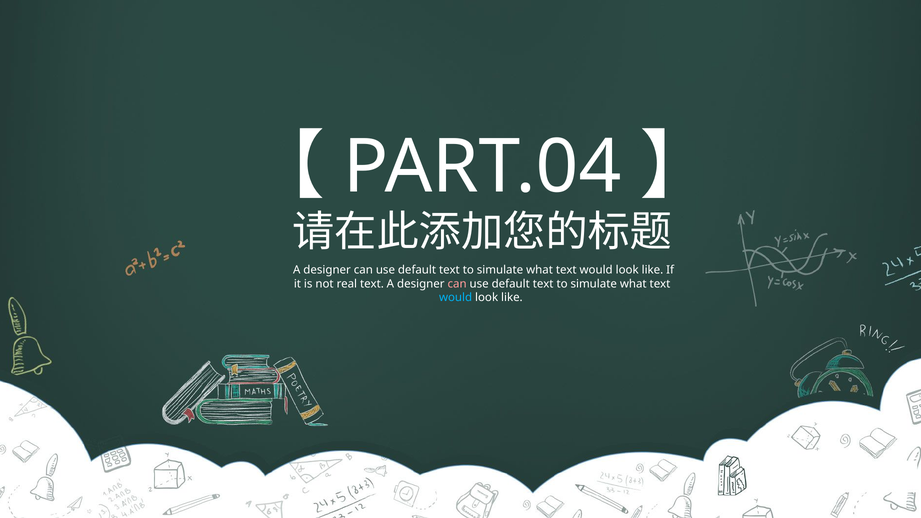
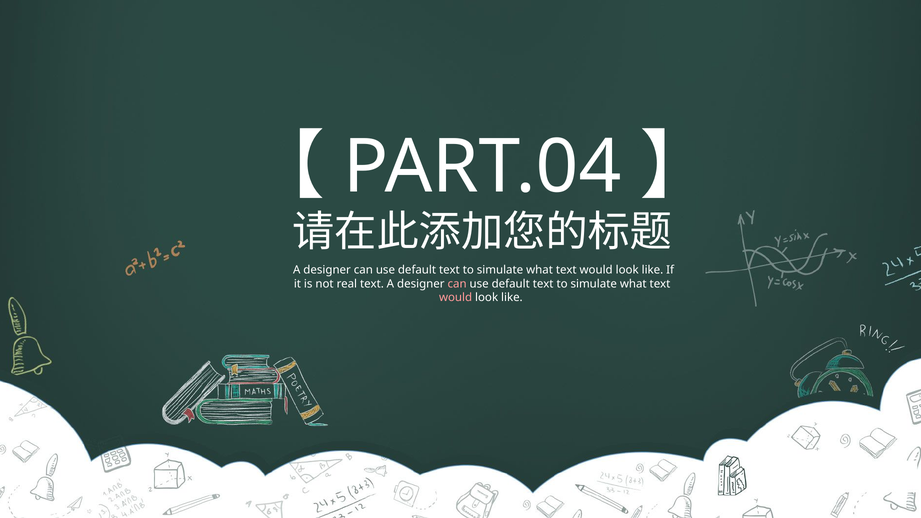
would at (456, 298) colour: light blue -> pink
